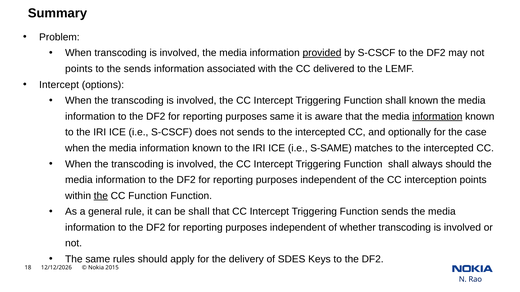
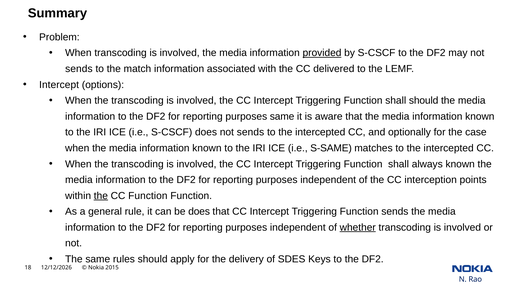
points at (79, 69): points -> sends
the sends: sends -> match
shall known: known -> should
information at (437, 117) underline: present -> none
always should: should -> known
be shall: shall -> does
whether underline: none -> present
